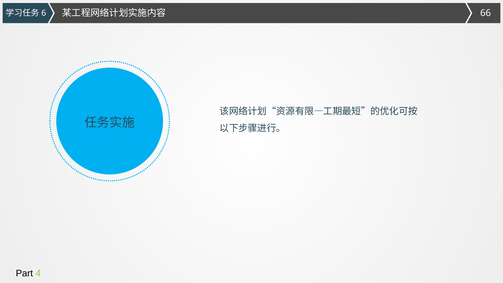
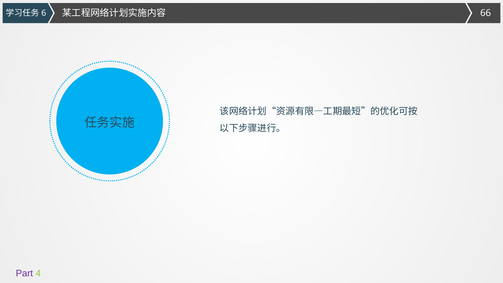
Part colour: black -> purple
